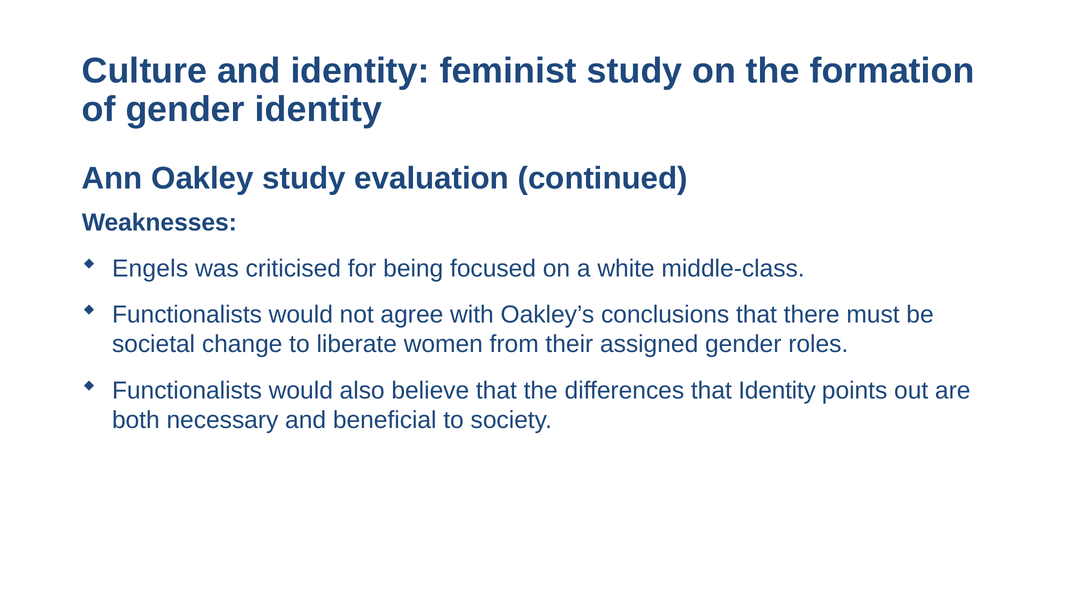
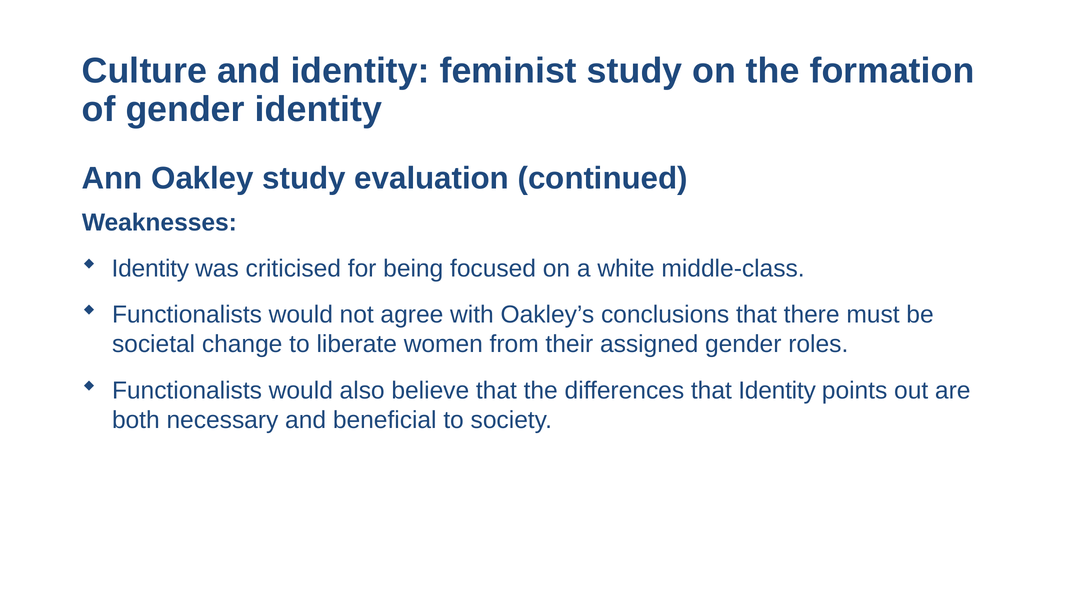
Engels at (150, 269): Engels -> Identity
